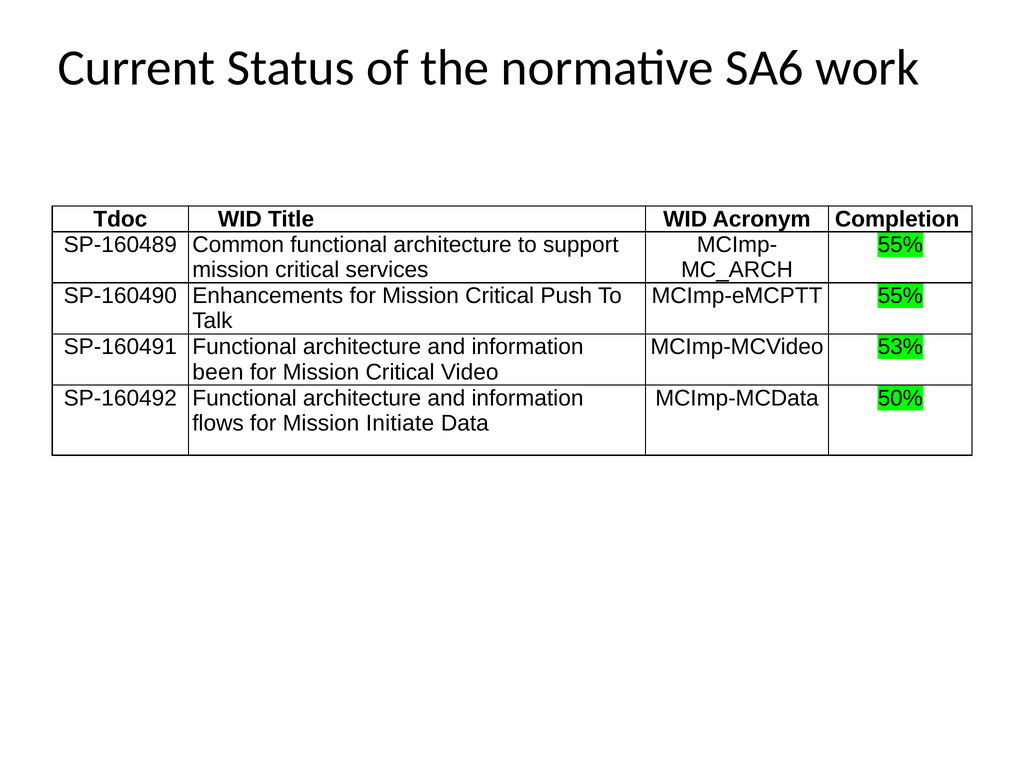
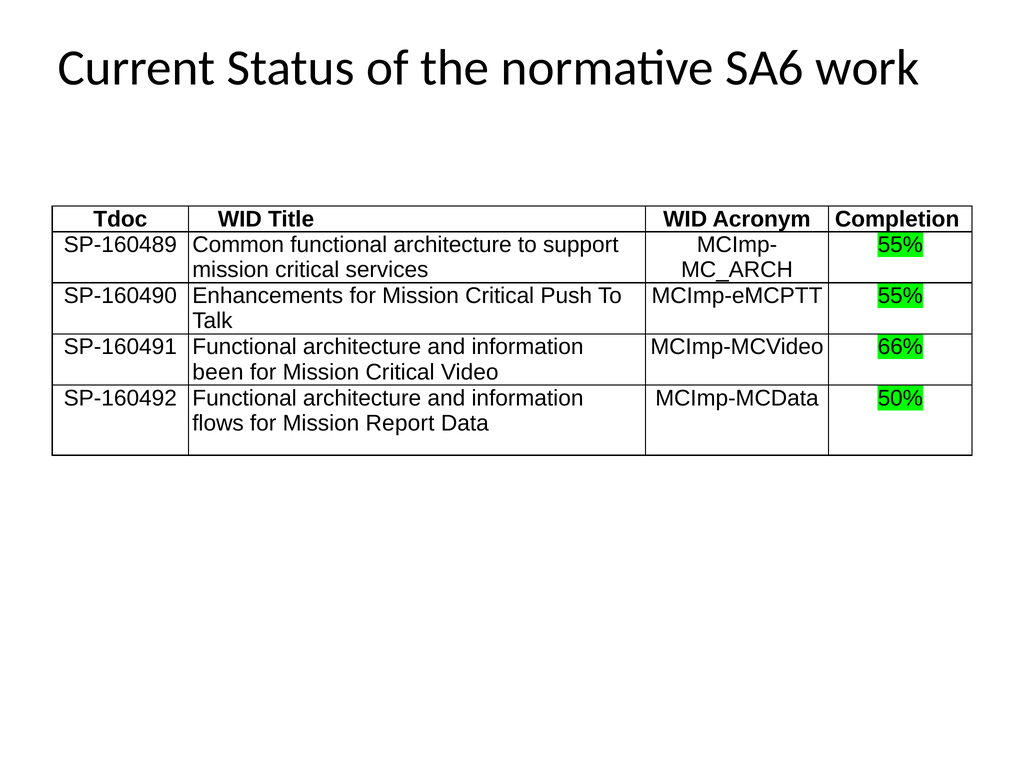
53%: 53% -> 66%
Initiate: Initiate -> Report
